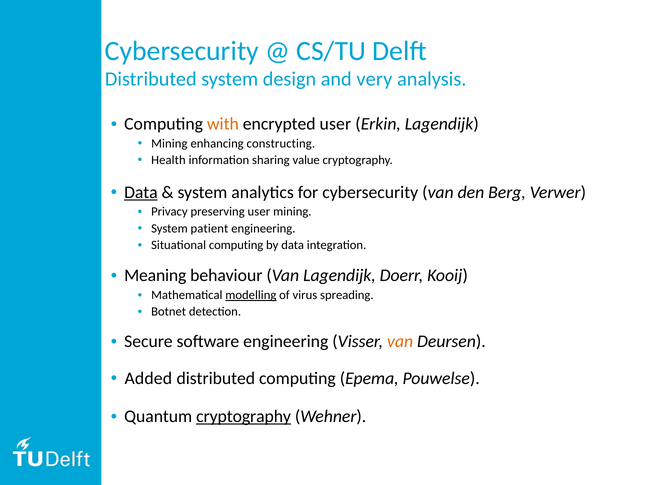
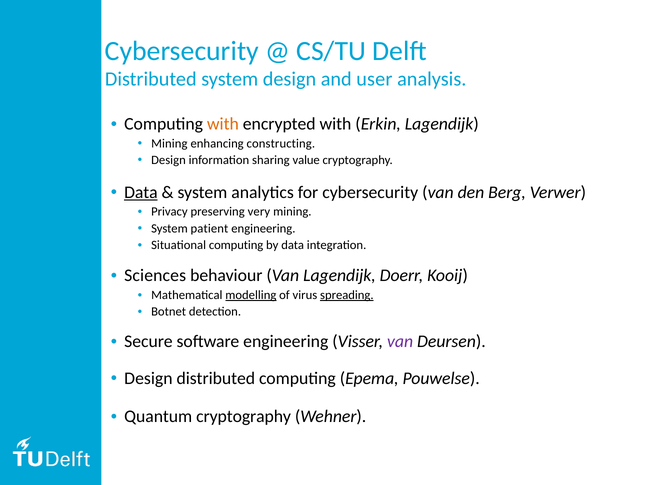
very: very -> user
encrypted user: user -> with
Health at (168, 160): Health -> Design
preserving user: user -> very
Meaning: Meaning -> Sciences
spreading underline: none -> present
van at (400, 342) colour: orange -> purple
Added at (148, 378): Added -> Design
cryptography at (244, 417) underline: present -> none
